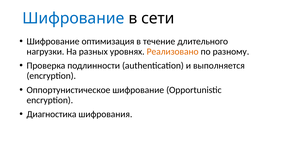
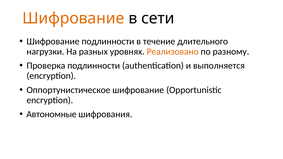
Шифрование at (73, 18) colour: blue -> orange
Шифрование оптимизация: оптимизация -> подлинности
Диагностика: Диагностика -> Автономные
